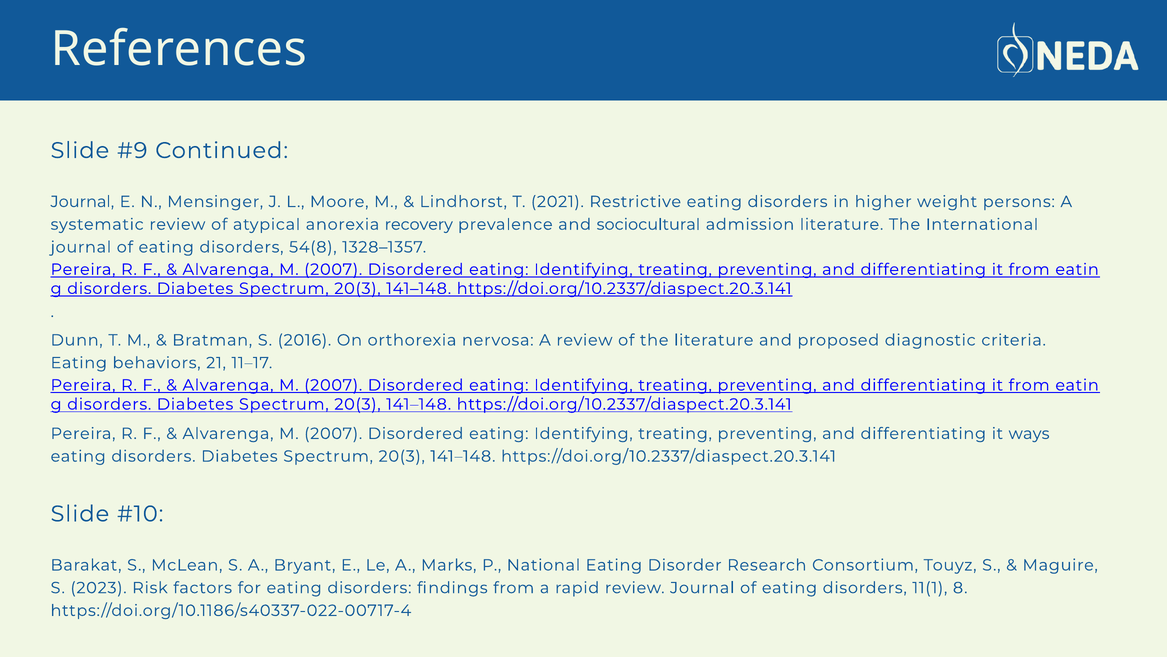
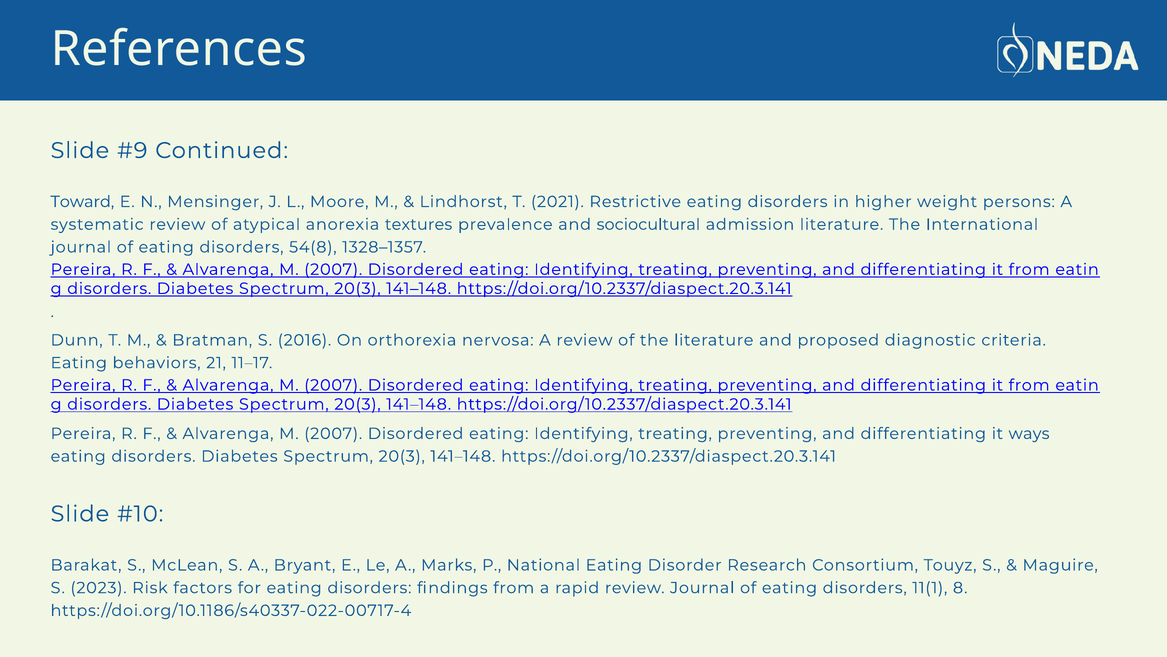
Journal at (82, 202): Journal -> Toward
recovery: recovery -> textures
